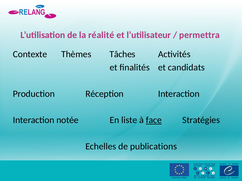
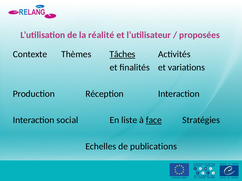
permettra: permettra -> proposées
Tâches underline: none -> present
candidats: candidats -> variations
notée: notée -> social
